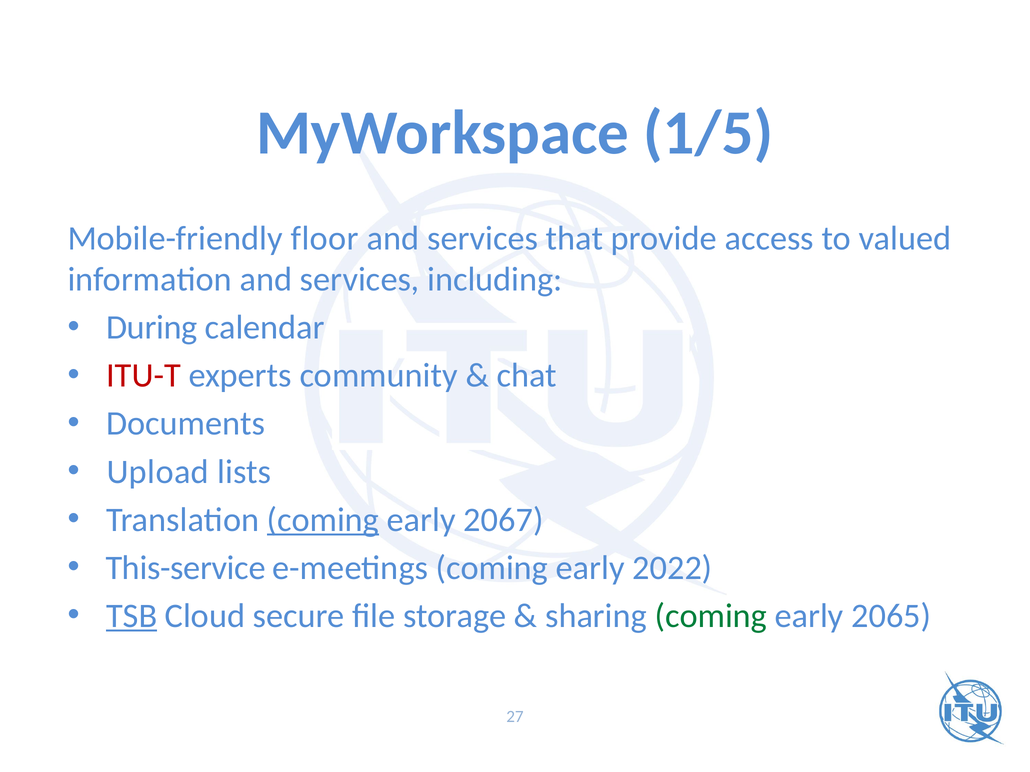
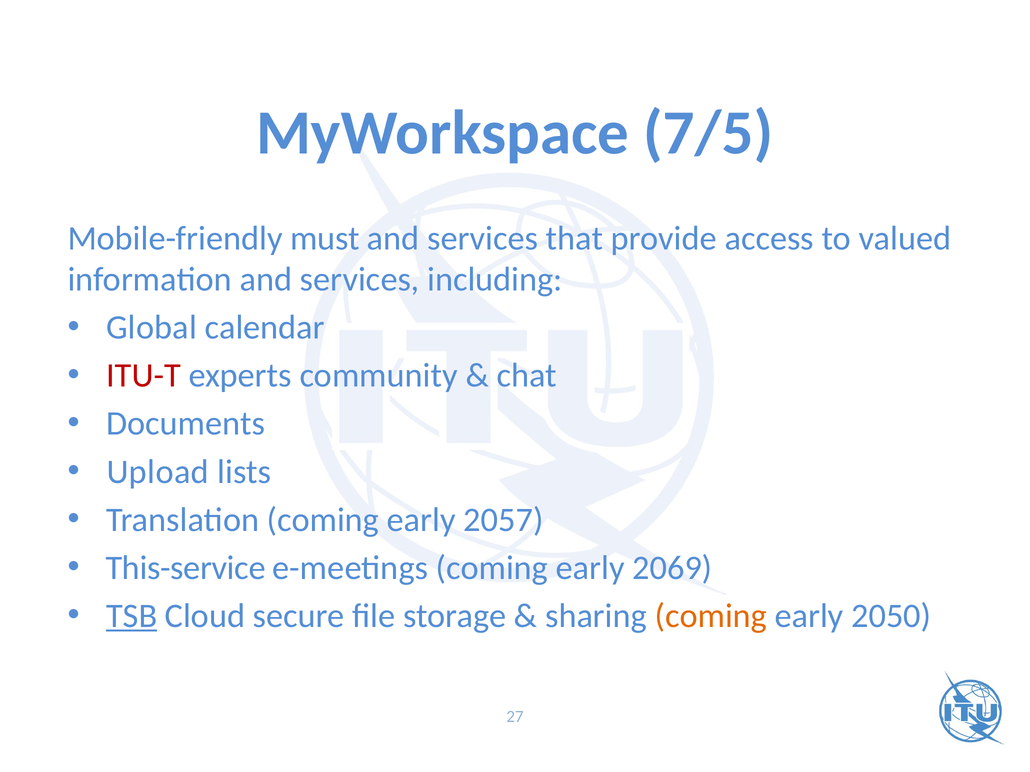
1/5: 1/5 -> 7/5
floor: floor -> must
During: During -> Global
coming at (323, 520) underline: present -> none
2067: 2067 -> 2057
2022: 2022 -> 2069
coming at (711, 616) colour: green -> orange
2065: 2065 -> 2050
